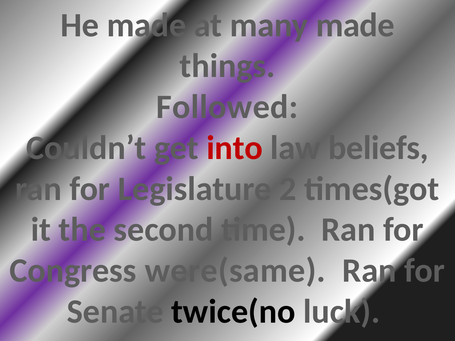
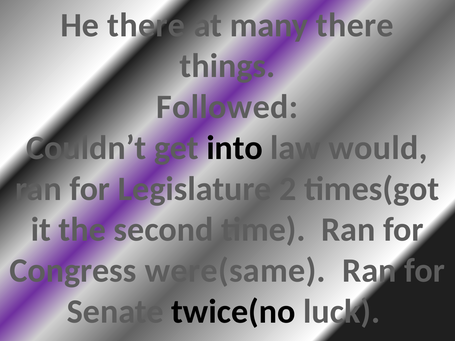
He made: made -> there
many made: made -> there
into colour: red -> black
beliefs: beliefs -> would
